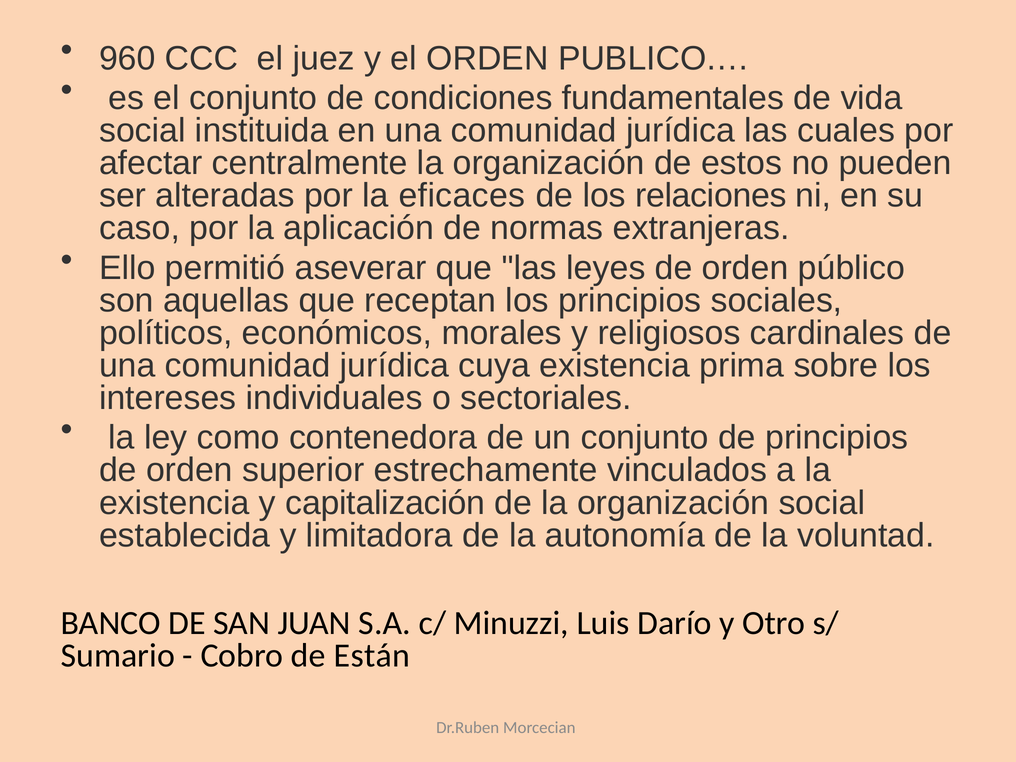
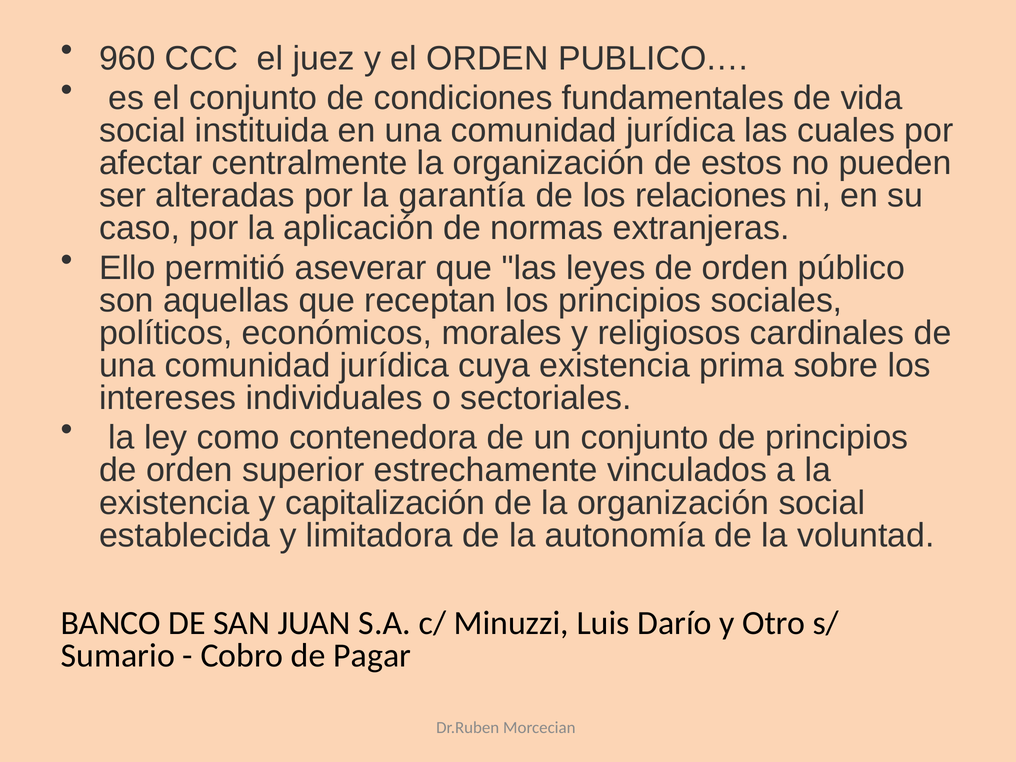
eficaces: eficaces -> garantía
Están: Están -> Pagar
